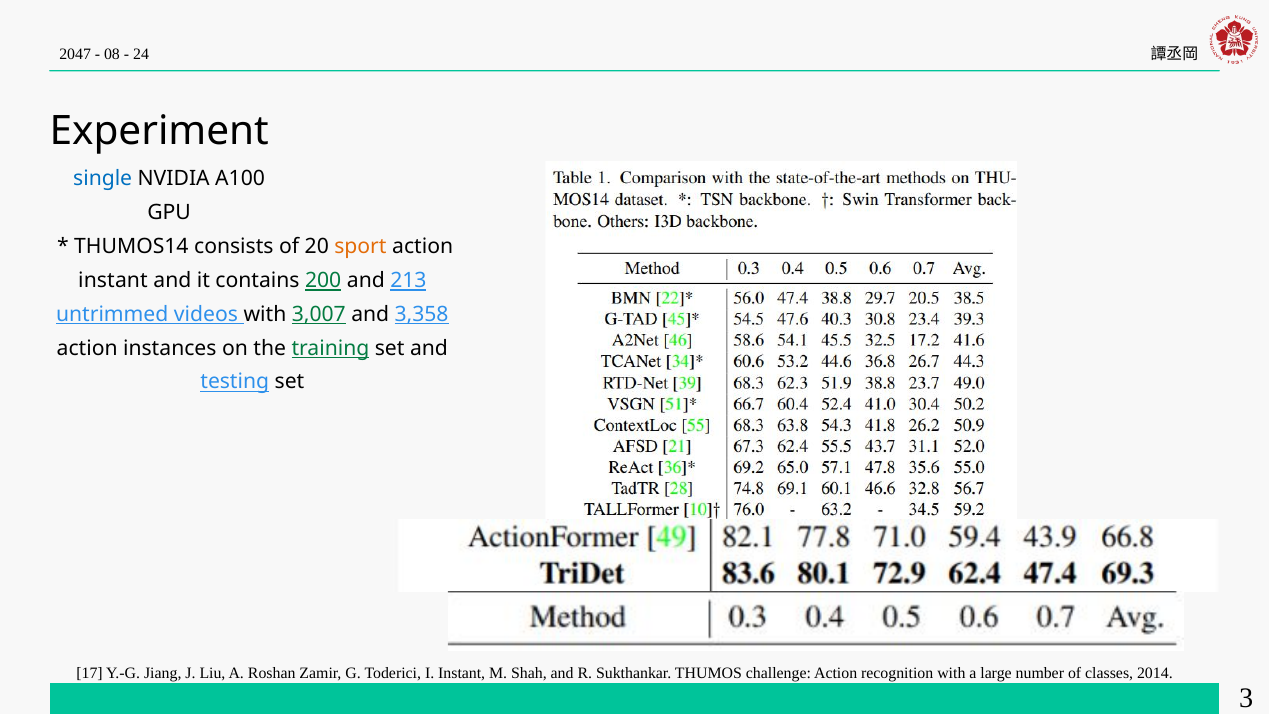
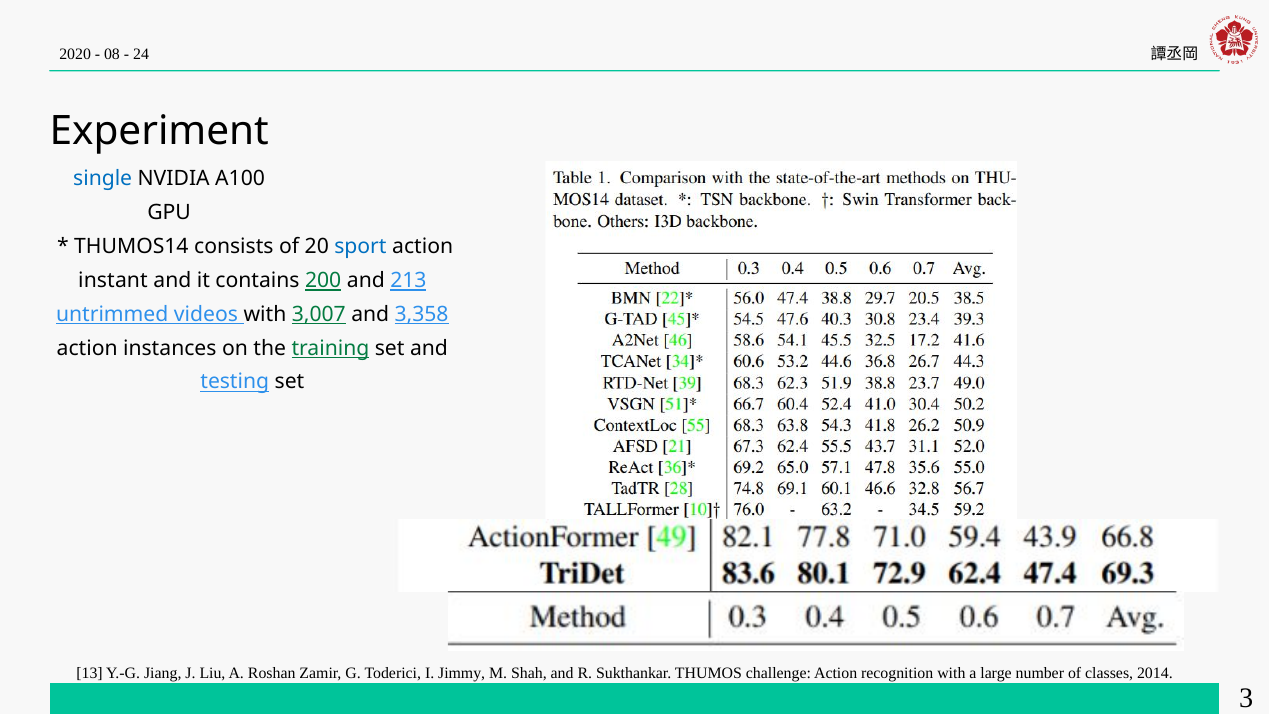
2047: 2047 -> 2020
sport colour: orange -> blue
17: 17 -> 13
I Instant: Instant -> Jimmy
